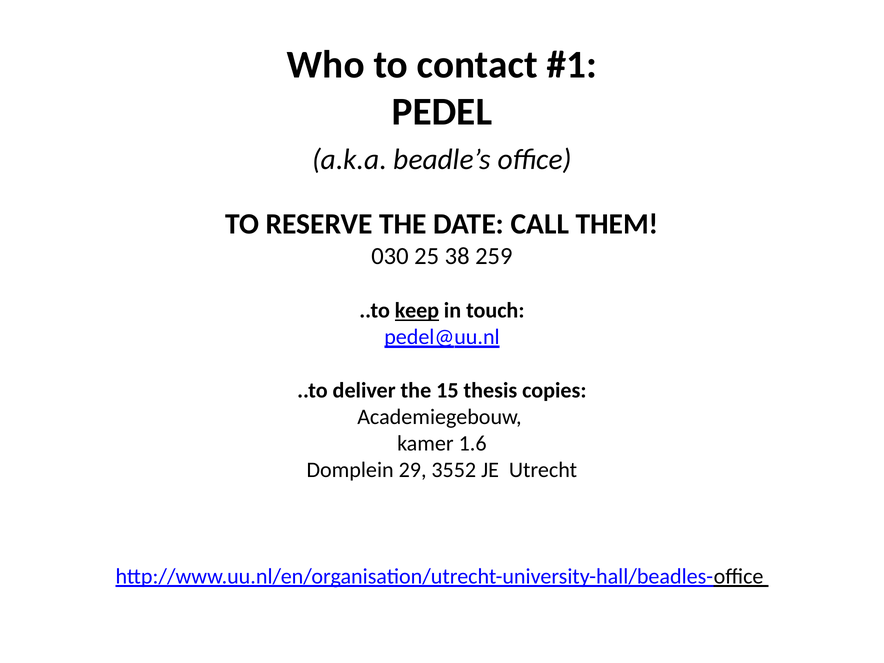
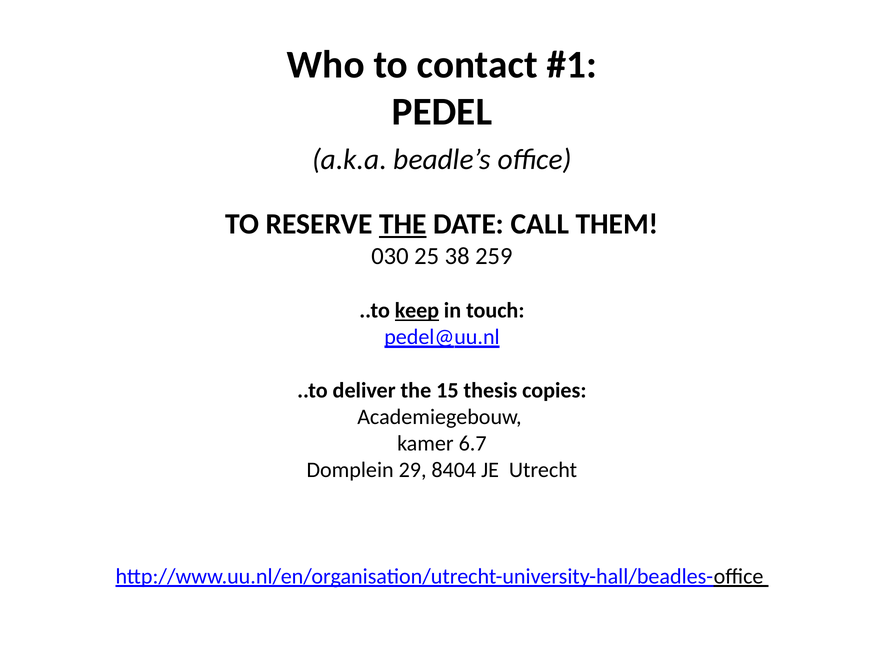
THE at (403, 224) underline: none -> present
1.6: 1.6 -> 6.7
3552: 3552 -> 8404
